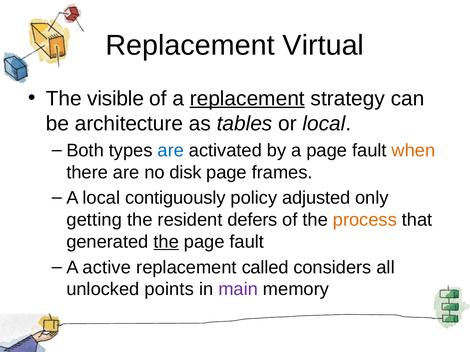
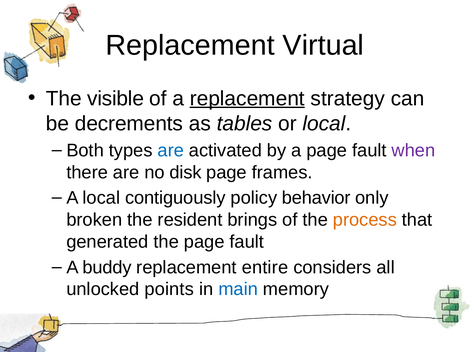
architecture: architecture -> decrements
when colour: orange -> purple
adjusted: adjusted -> behavior
getting: getting -> broken
defers: defers -> brings
the at (166, 242) underline: present -> none
active: active -> buddy
called: called -> entire
main colour: purple -> blue
